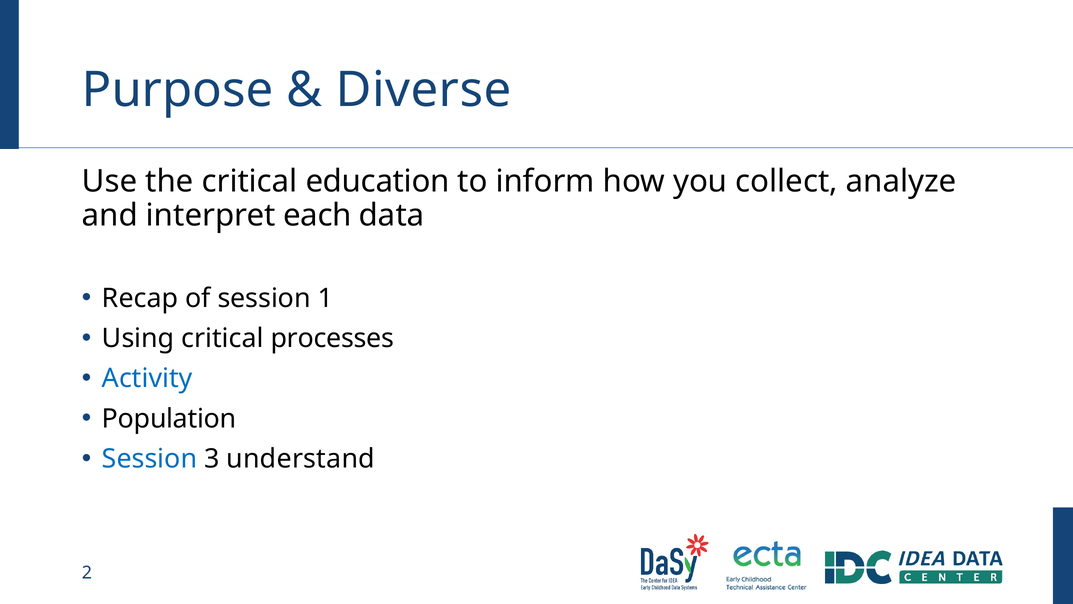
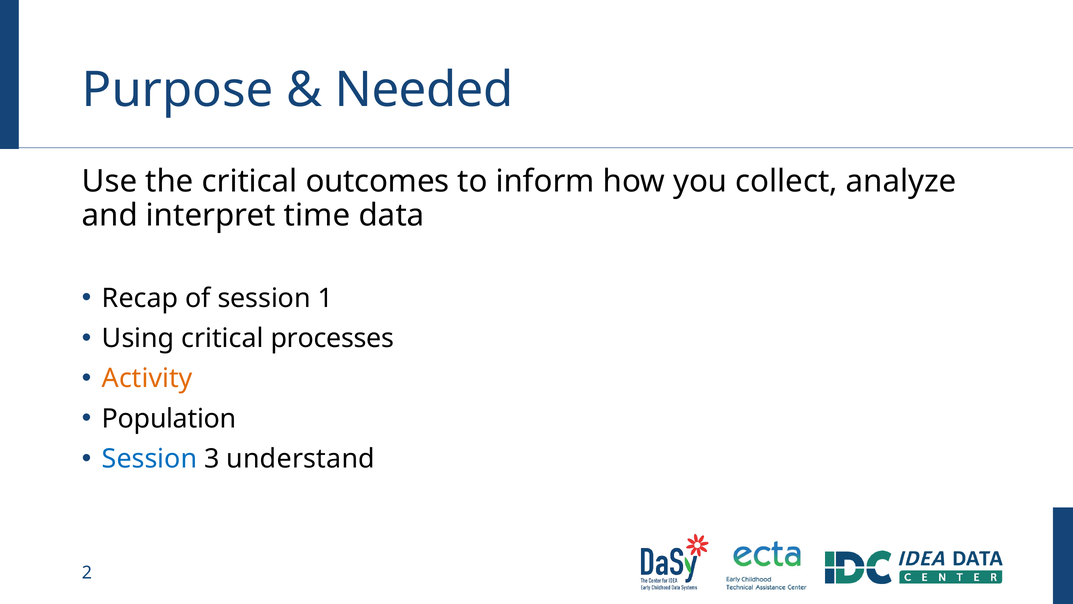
Diverse: Diverse -> Needed
education: education -> outcomes
each: each -> time
Activity colour: blue -> orange
